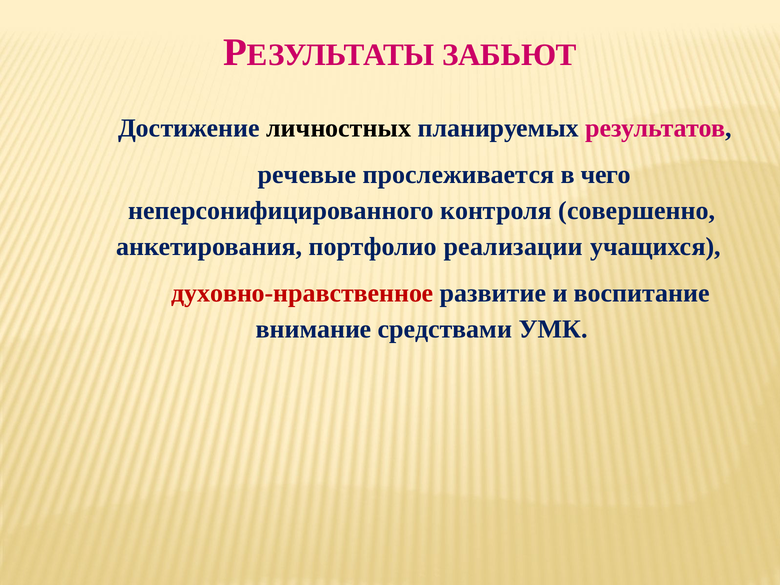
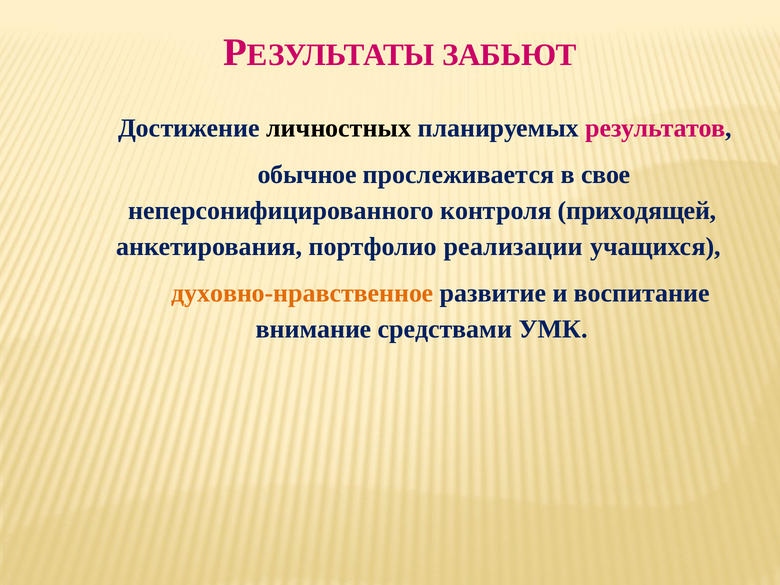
речевые: речевые -> обычное
чего: чего -> свое
совершенно: совершенно -> приходящей
духовно-нравственное colour: red -> orange
